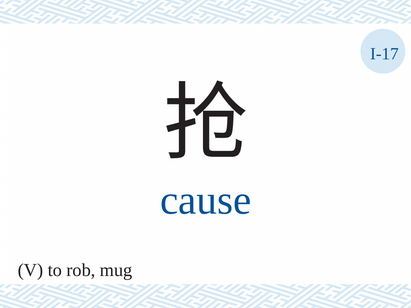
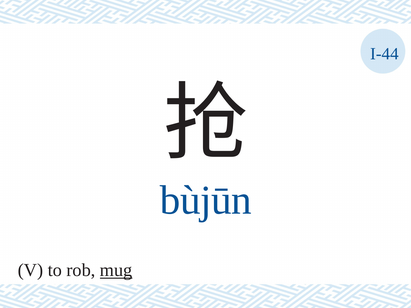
I-17: I-17 -> I-44
cause: cause -> bùjūn
mug underline: none -> present
